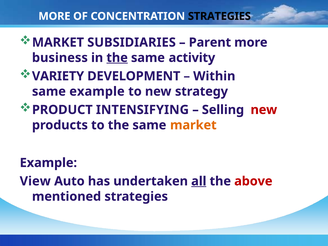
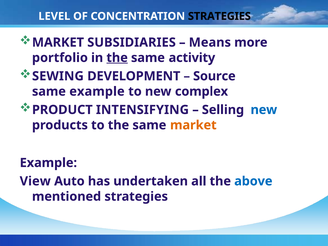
MORE at (54, 16): MORE -> LEVEL
Parent: Parent -> Means
business: business -> portfolio
VARIETY: VARIETY -> SEWING
Within: Within -> Source
strategy: strategy -> complex
new at (264, 110) colour: red -> blue
all underline: present -> none
above colour: red -> blue
